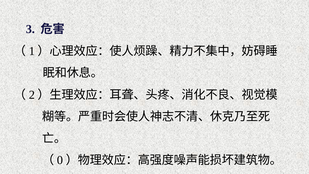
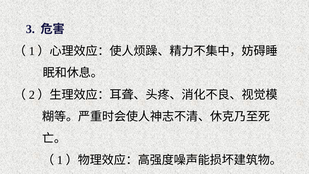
0 at (60, 160): 0 -> 1
